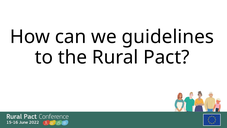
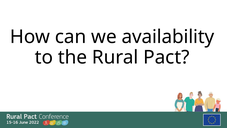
guidelines: guidelines -> availability
